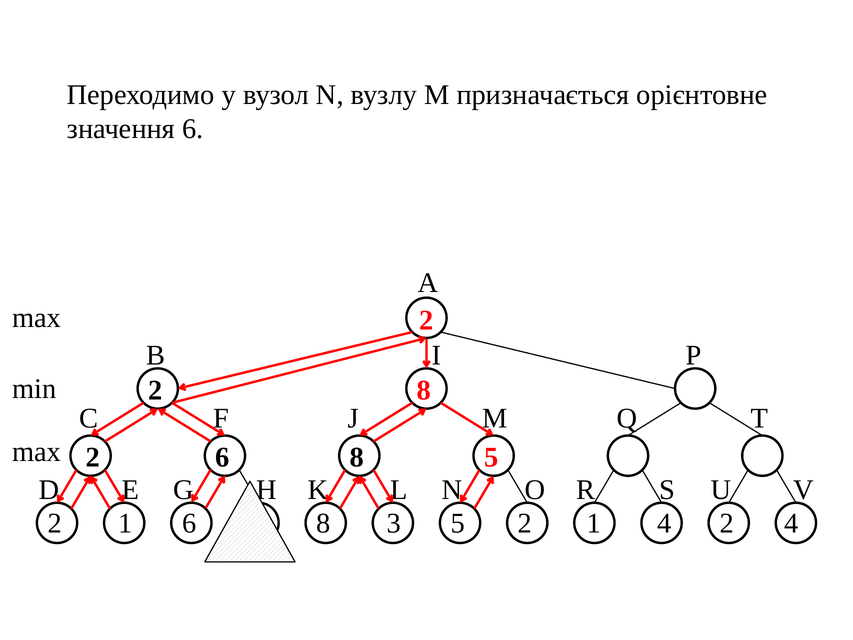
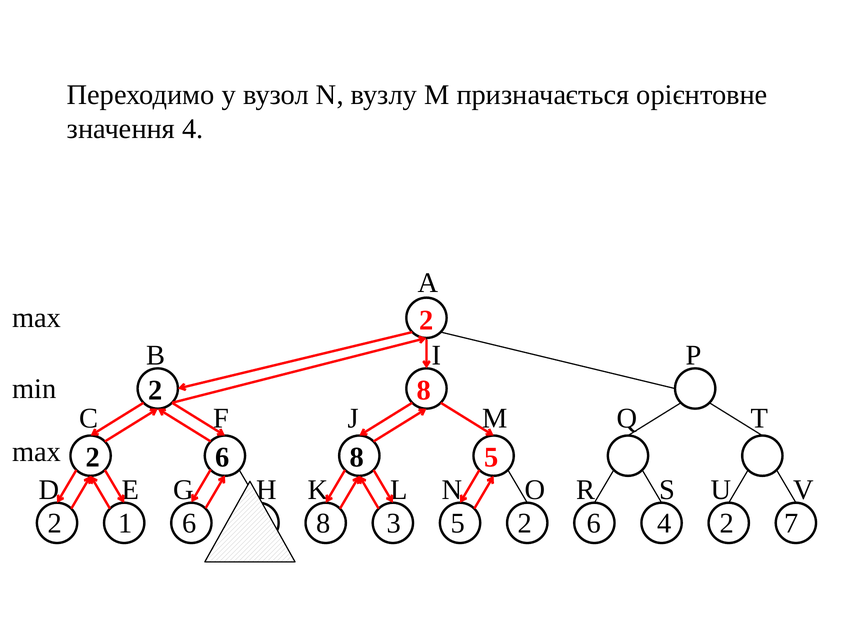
значення 6: 6 -> 4
1 at (594, 523): 1 -> 6
2 4: 4 -> 7
